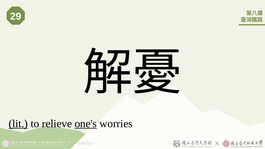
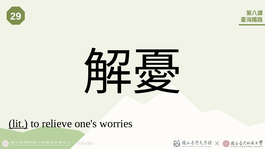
one's underline: present -> none
